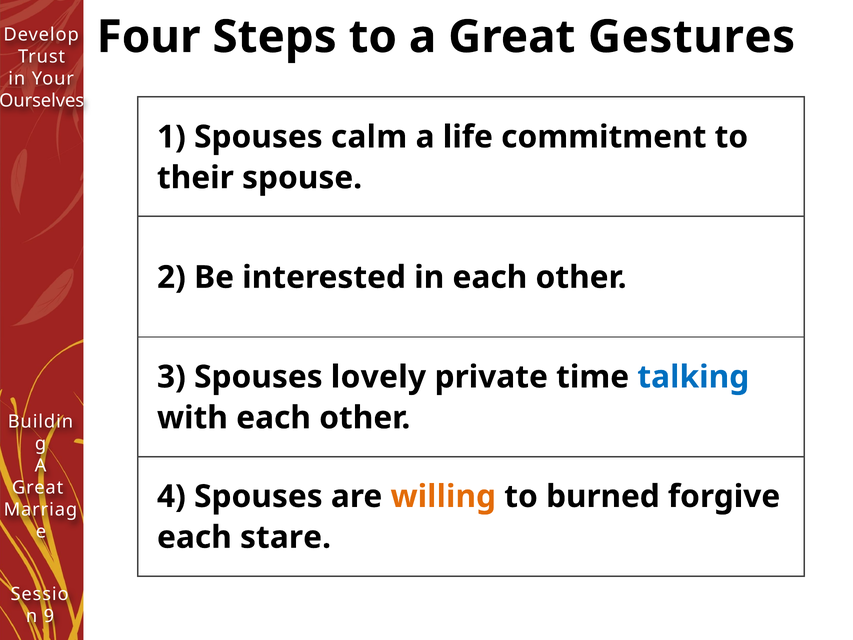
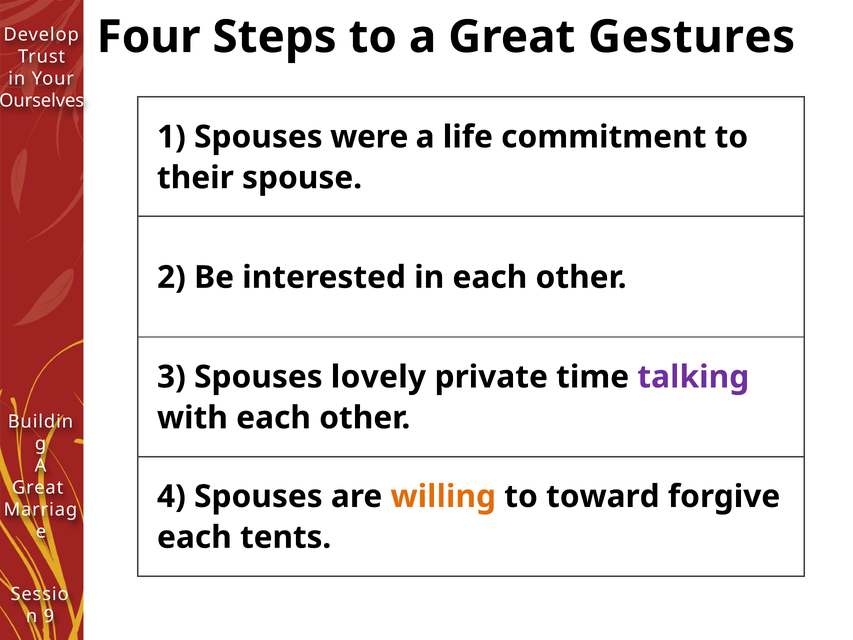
calm: calm -> were
talking colour: blue -> purple
burned: burned -> toward
stare: stare -> tents
